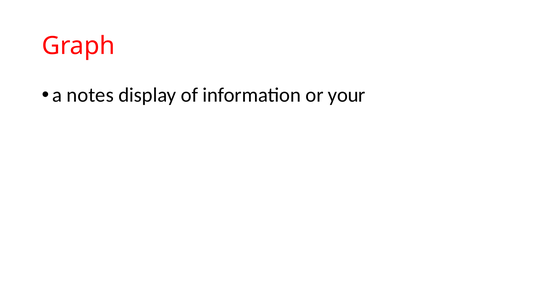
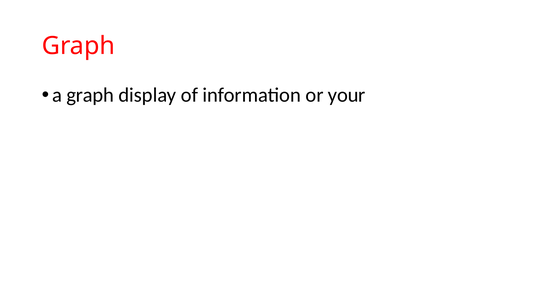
a notes: notes -> graph
